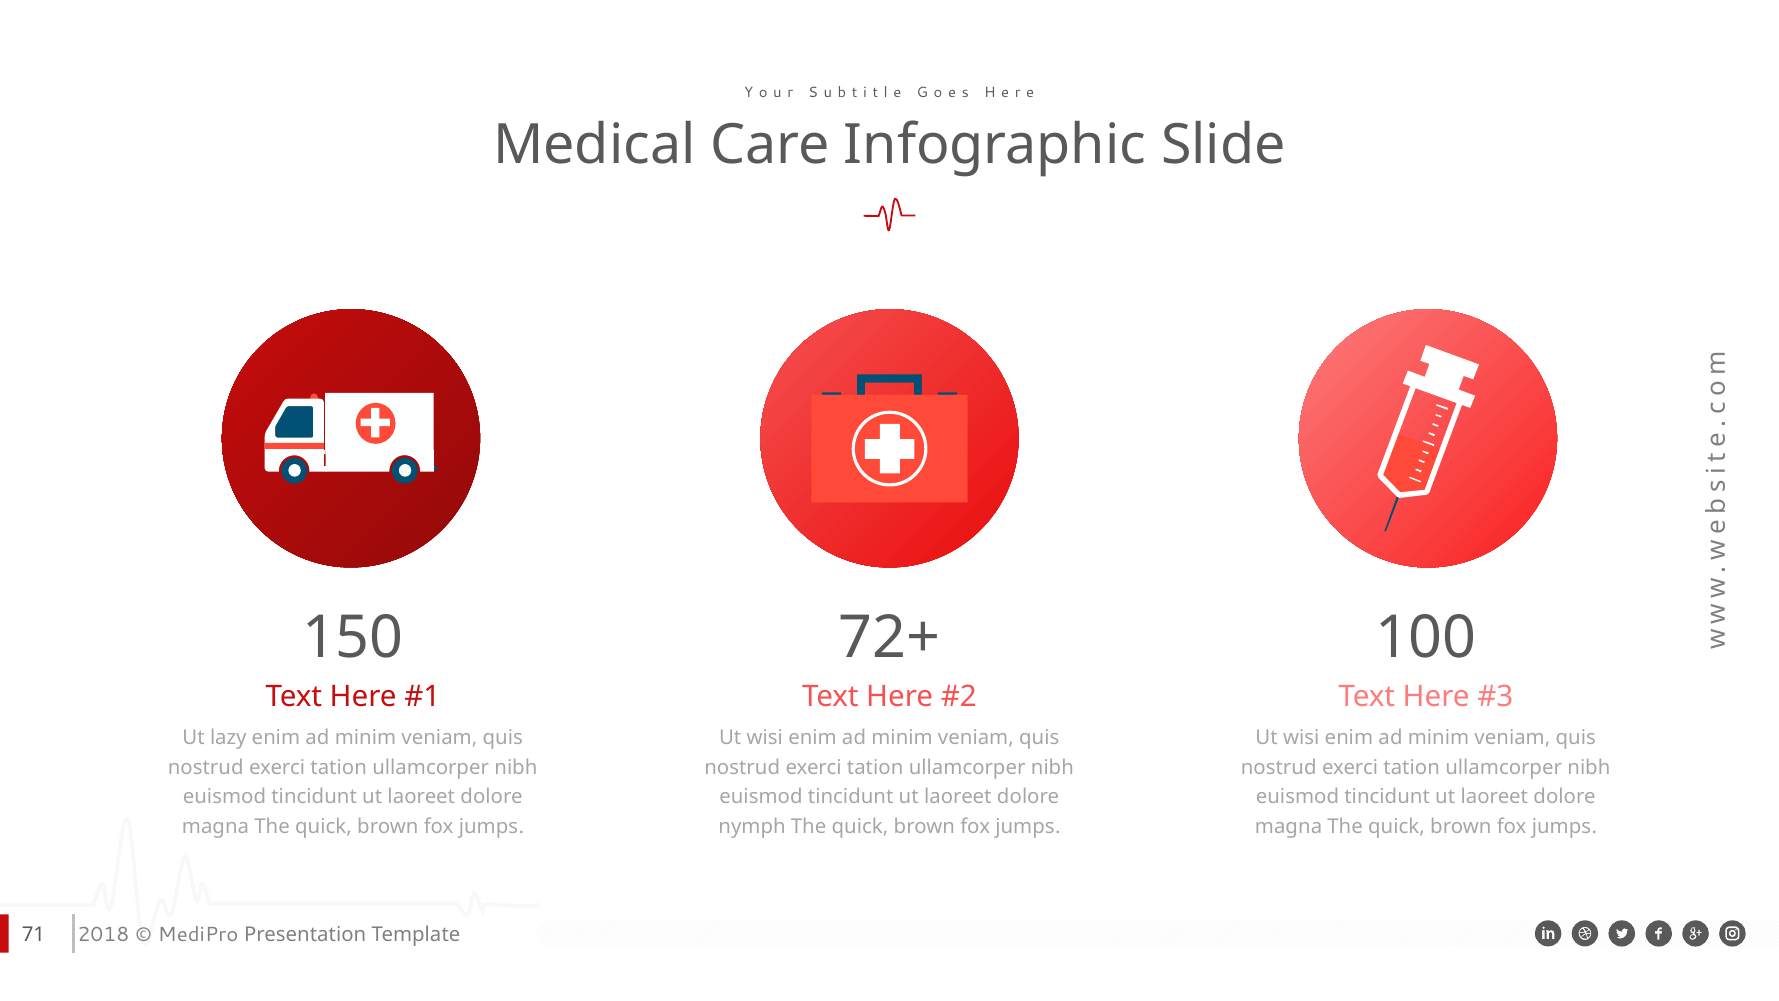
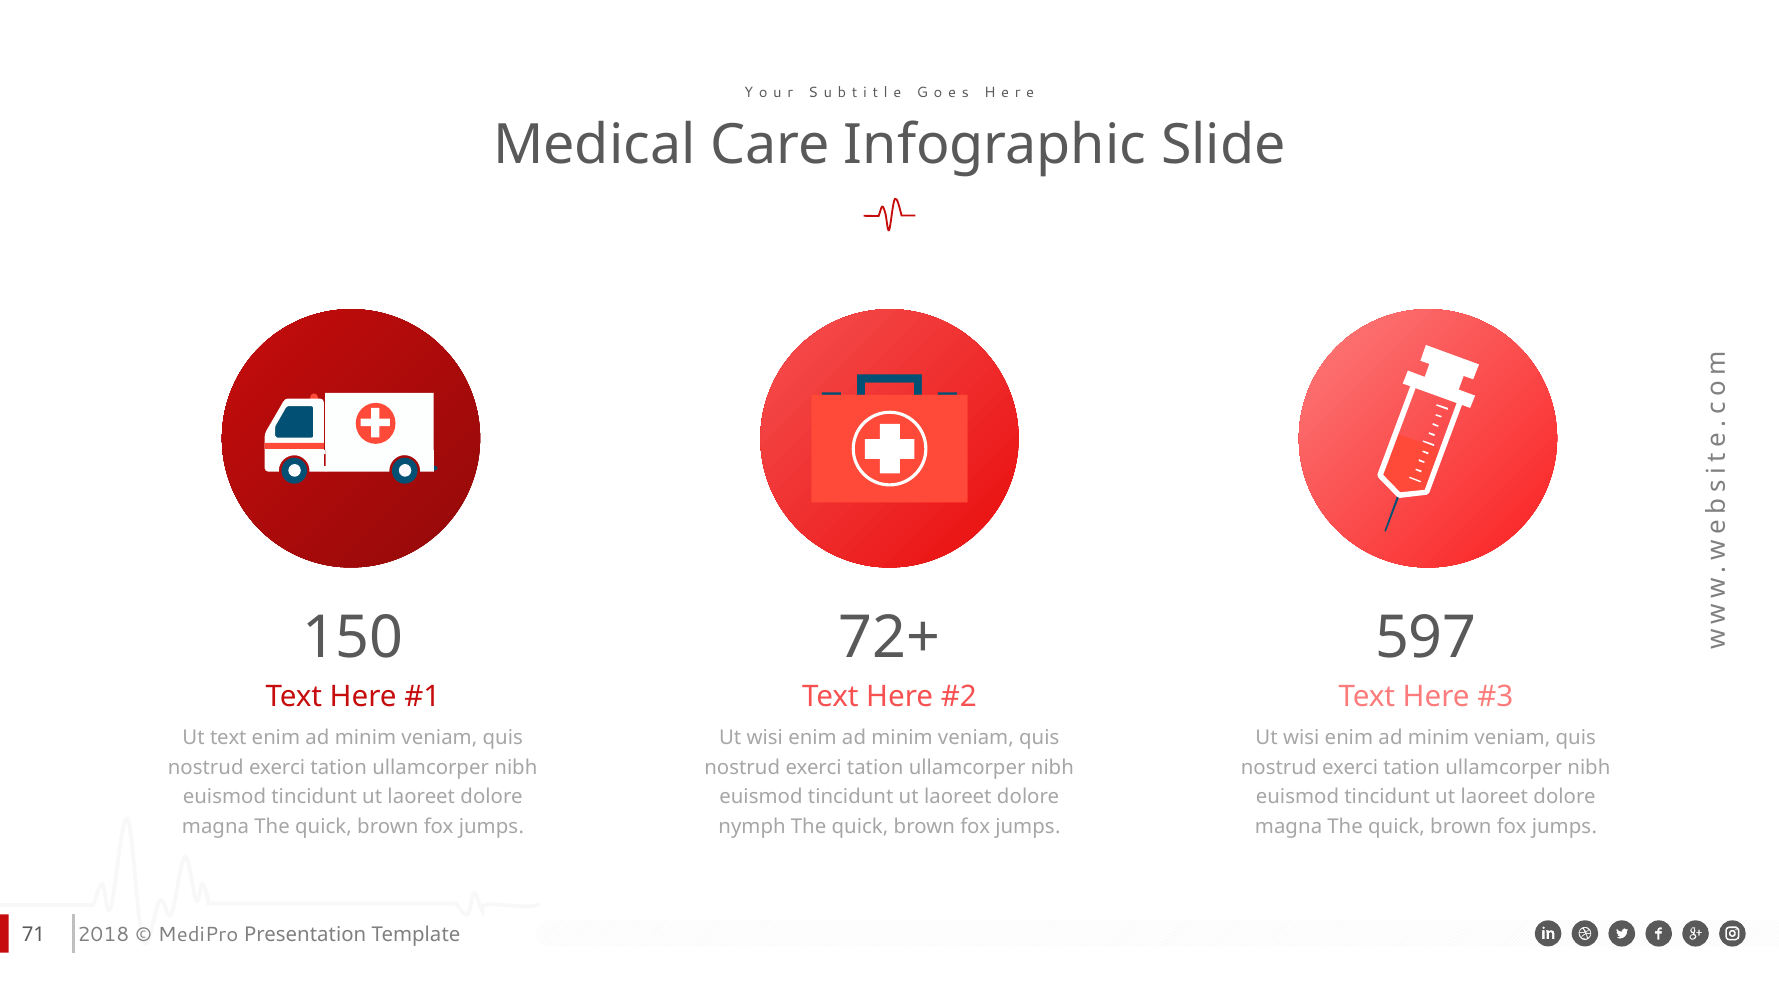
100: 100 -> 597
Ut lazy: lazy -> text
